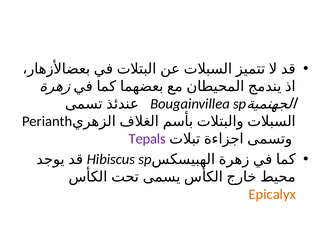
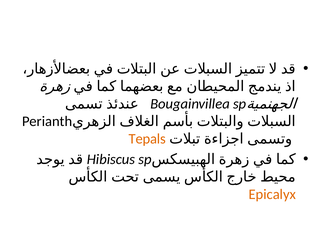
Tepals colour: purple -> orange
